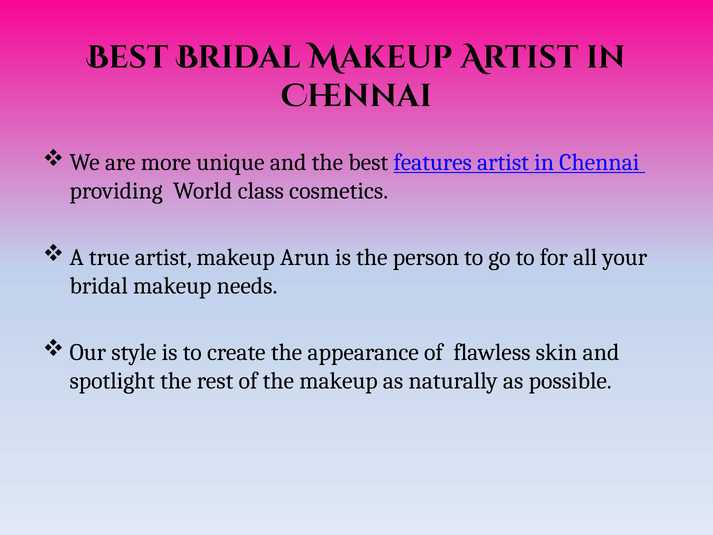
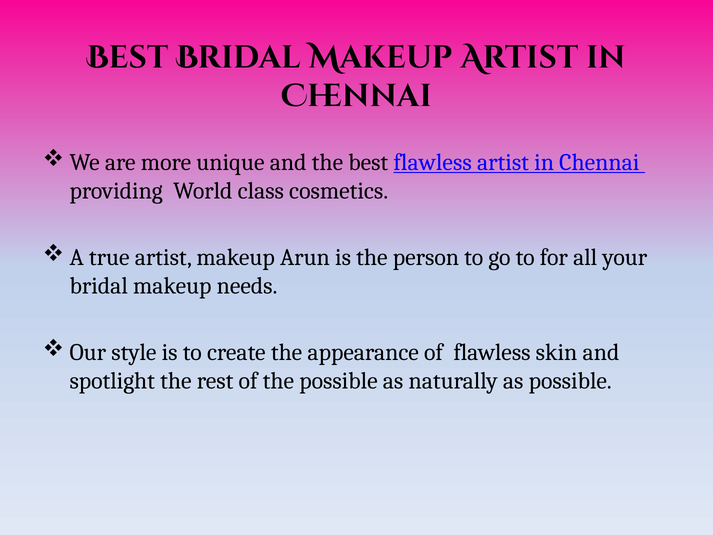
best features: features -> flawless
the makeup: makeup -> possible
